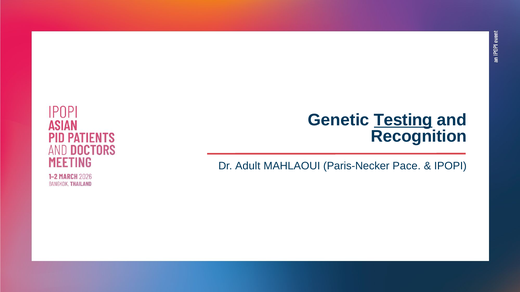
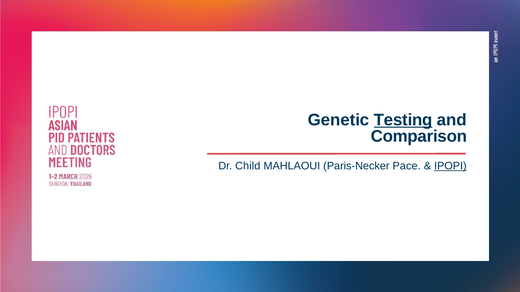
Recognition: Recognition -> Comparison
Adult: Adult -> Child
IPOPI underline: none -> present
